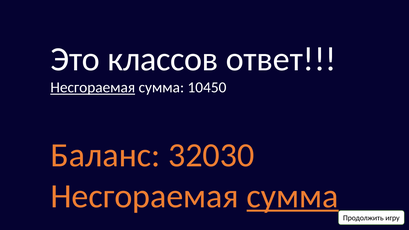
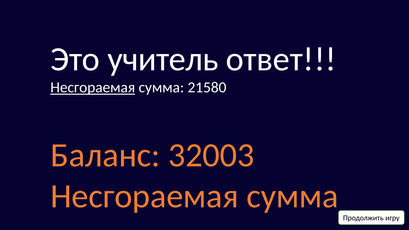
классов: классов -> учитель
10450: 10450 -> 21580
32030: 32030 -> 32003
сумма at (293, 196) underline: present -> none
